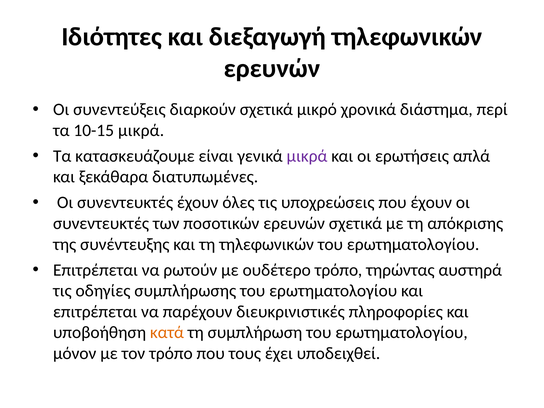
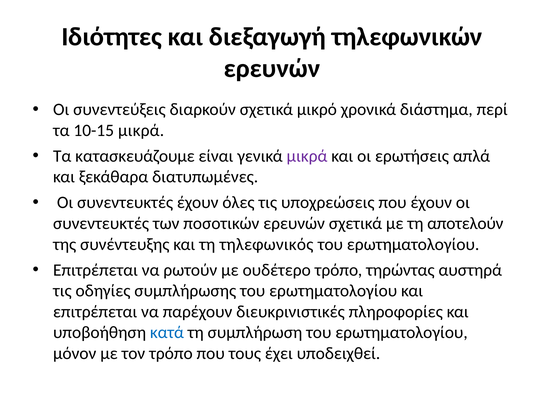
απόκρισης: απόκρισης -> αποτελούν
τη τηλεφωνικών: τηλεφωνικών -> τηλεφωνικός
κατά colour: orange -> blue
